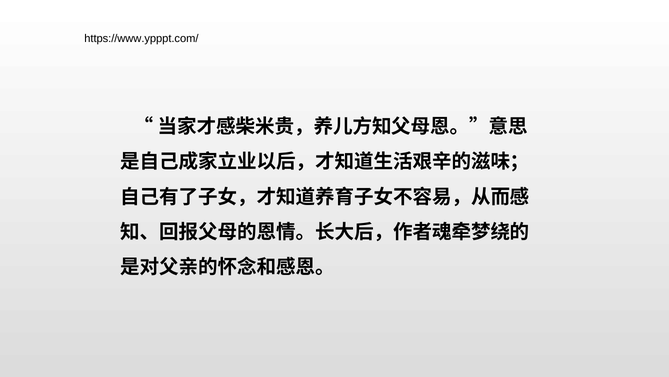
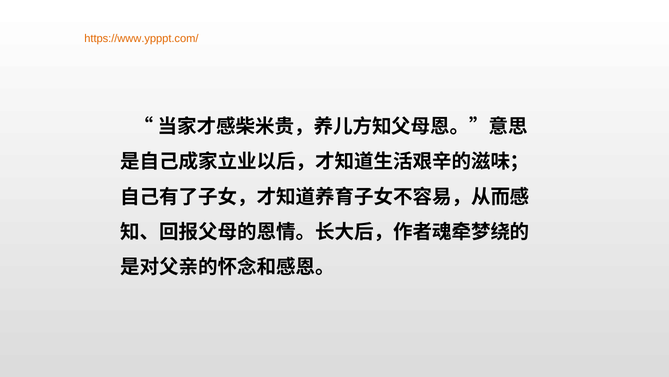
https://www.ypppt.com/ colour: black -> orange
